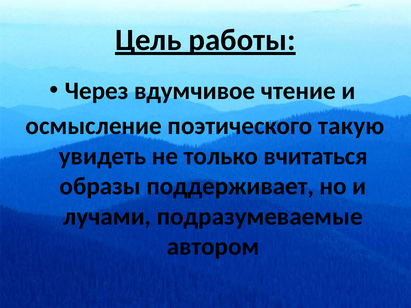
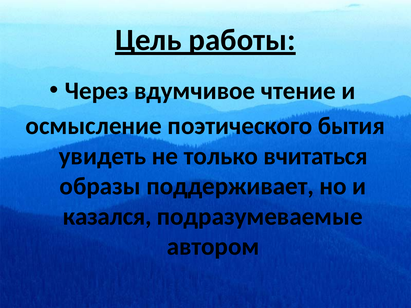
такую: такую -> бытия
лучами: лучами -> казался
